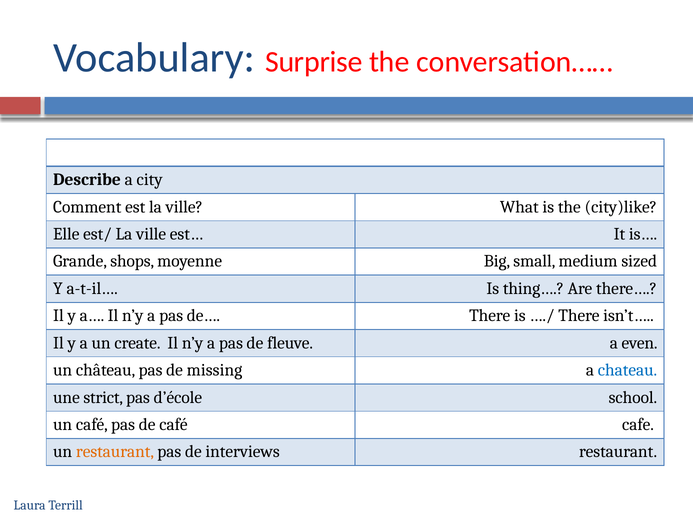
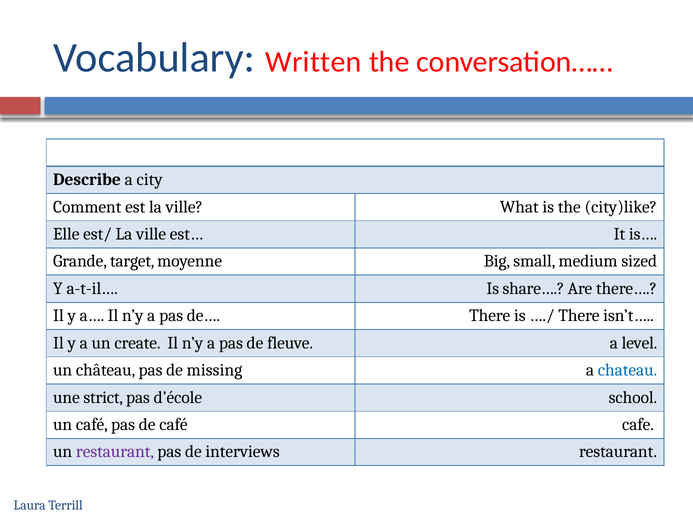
Surprise: Surprise -> Written
shops: shops -> target
thing…: thing… -> share…
even: even -> level
restaurant at (115, 452) colour: orange -> purple
